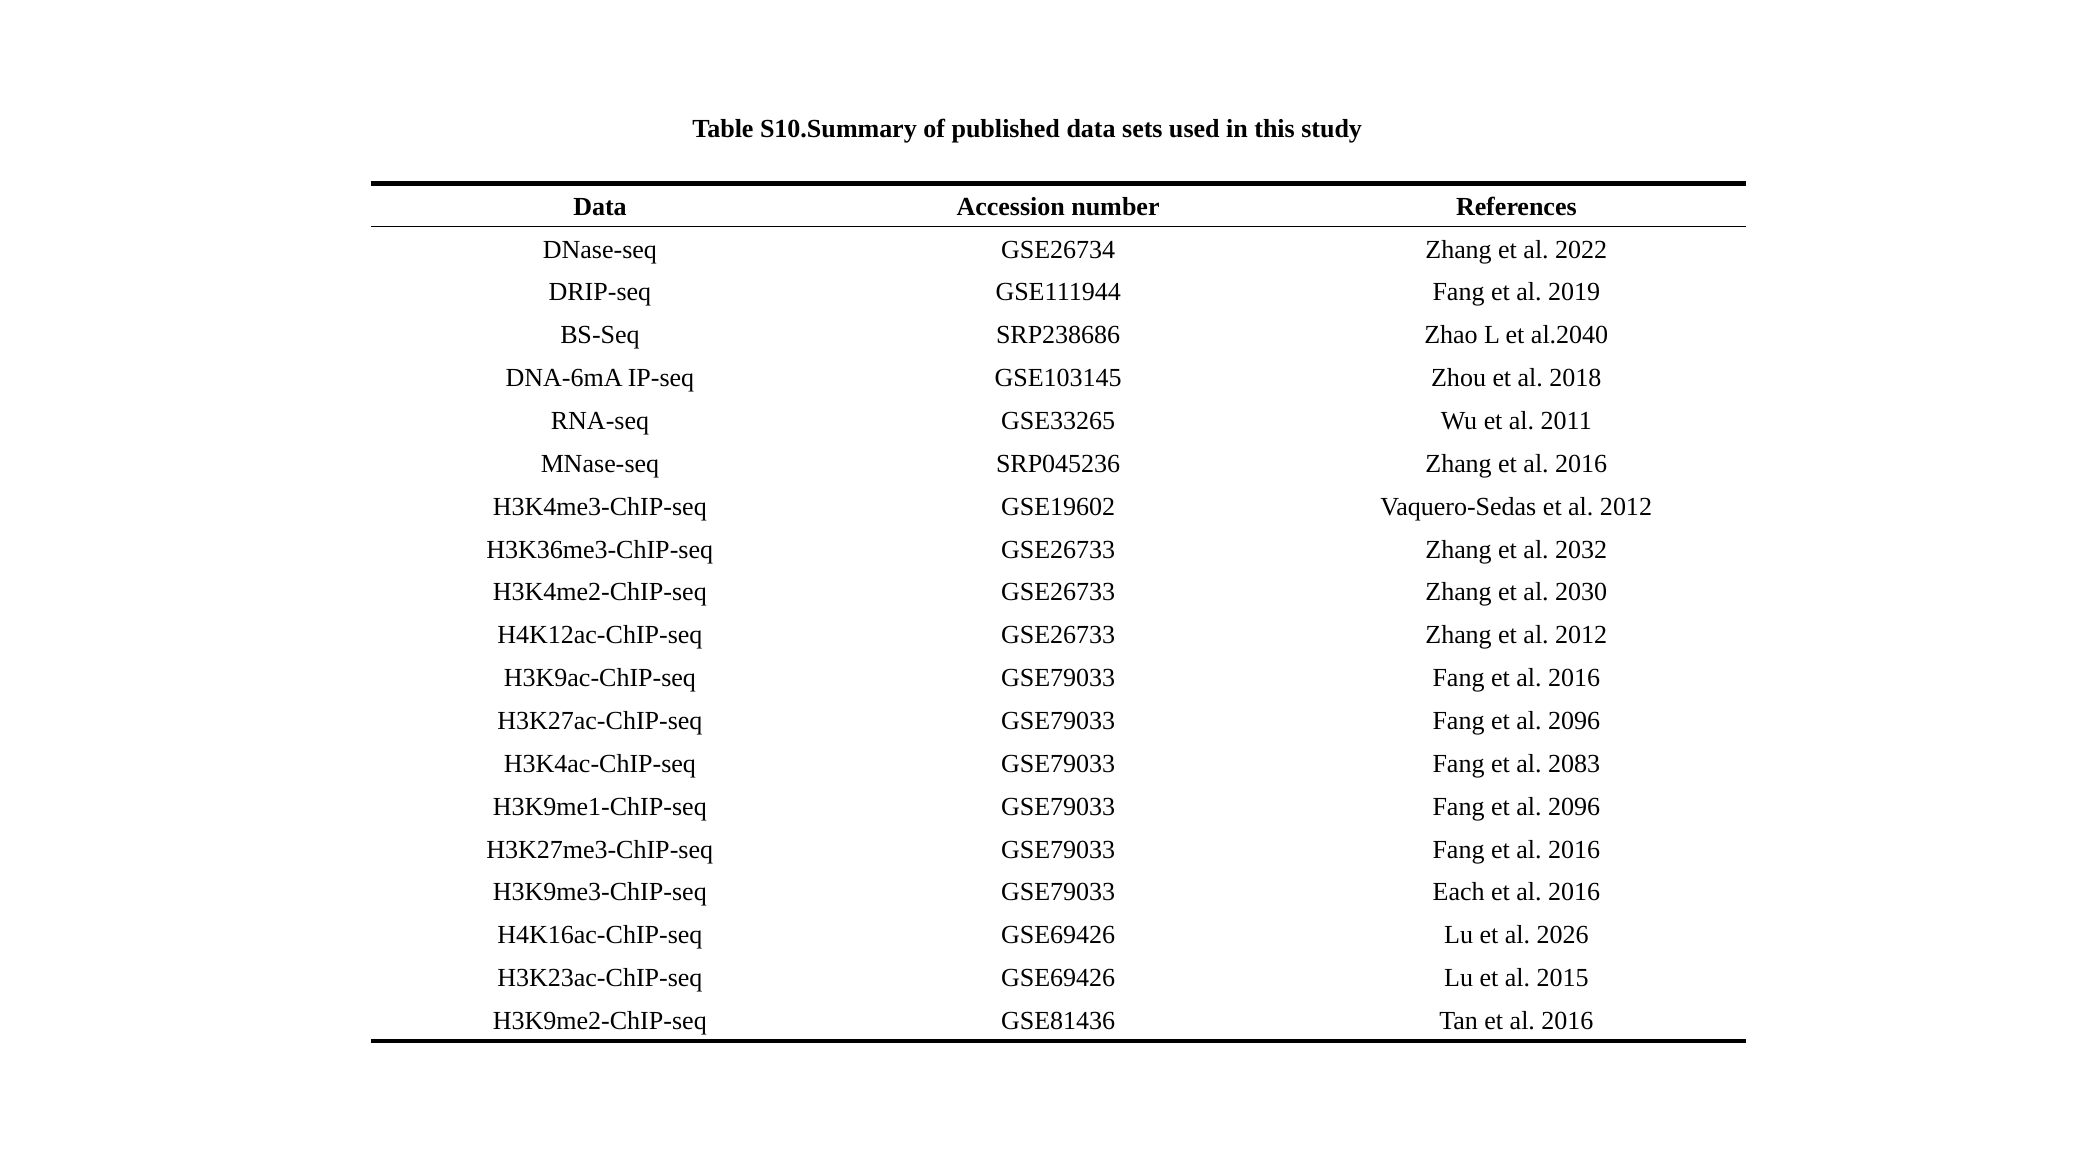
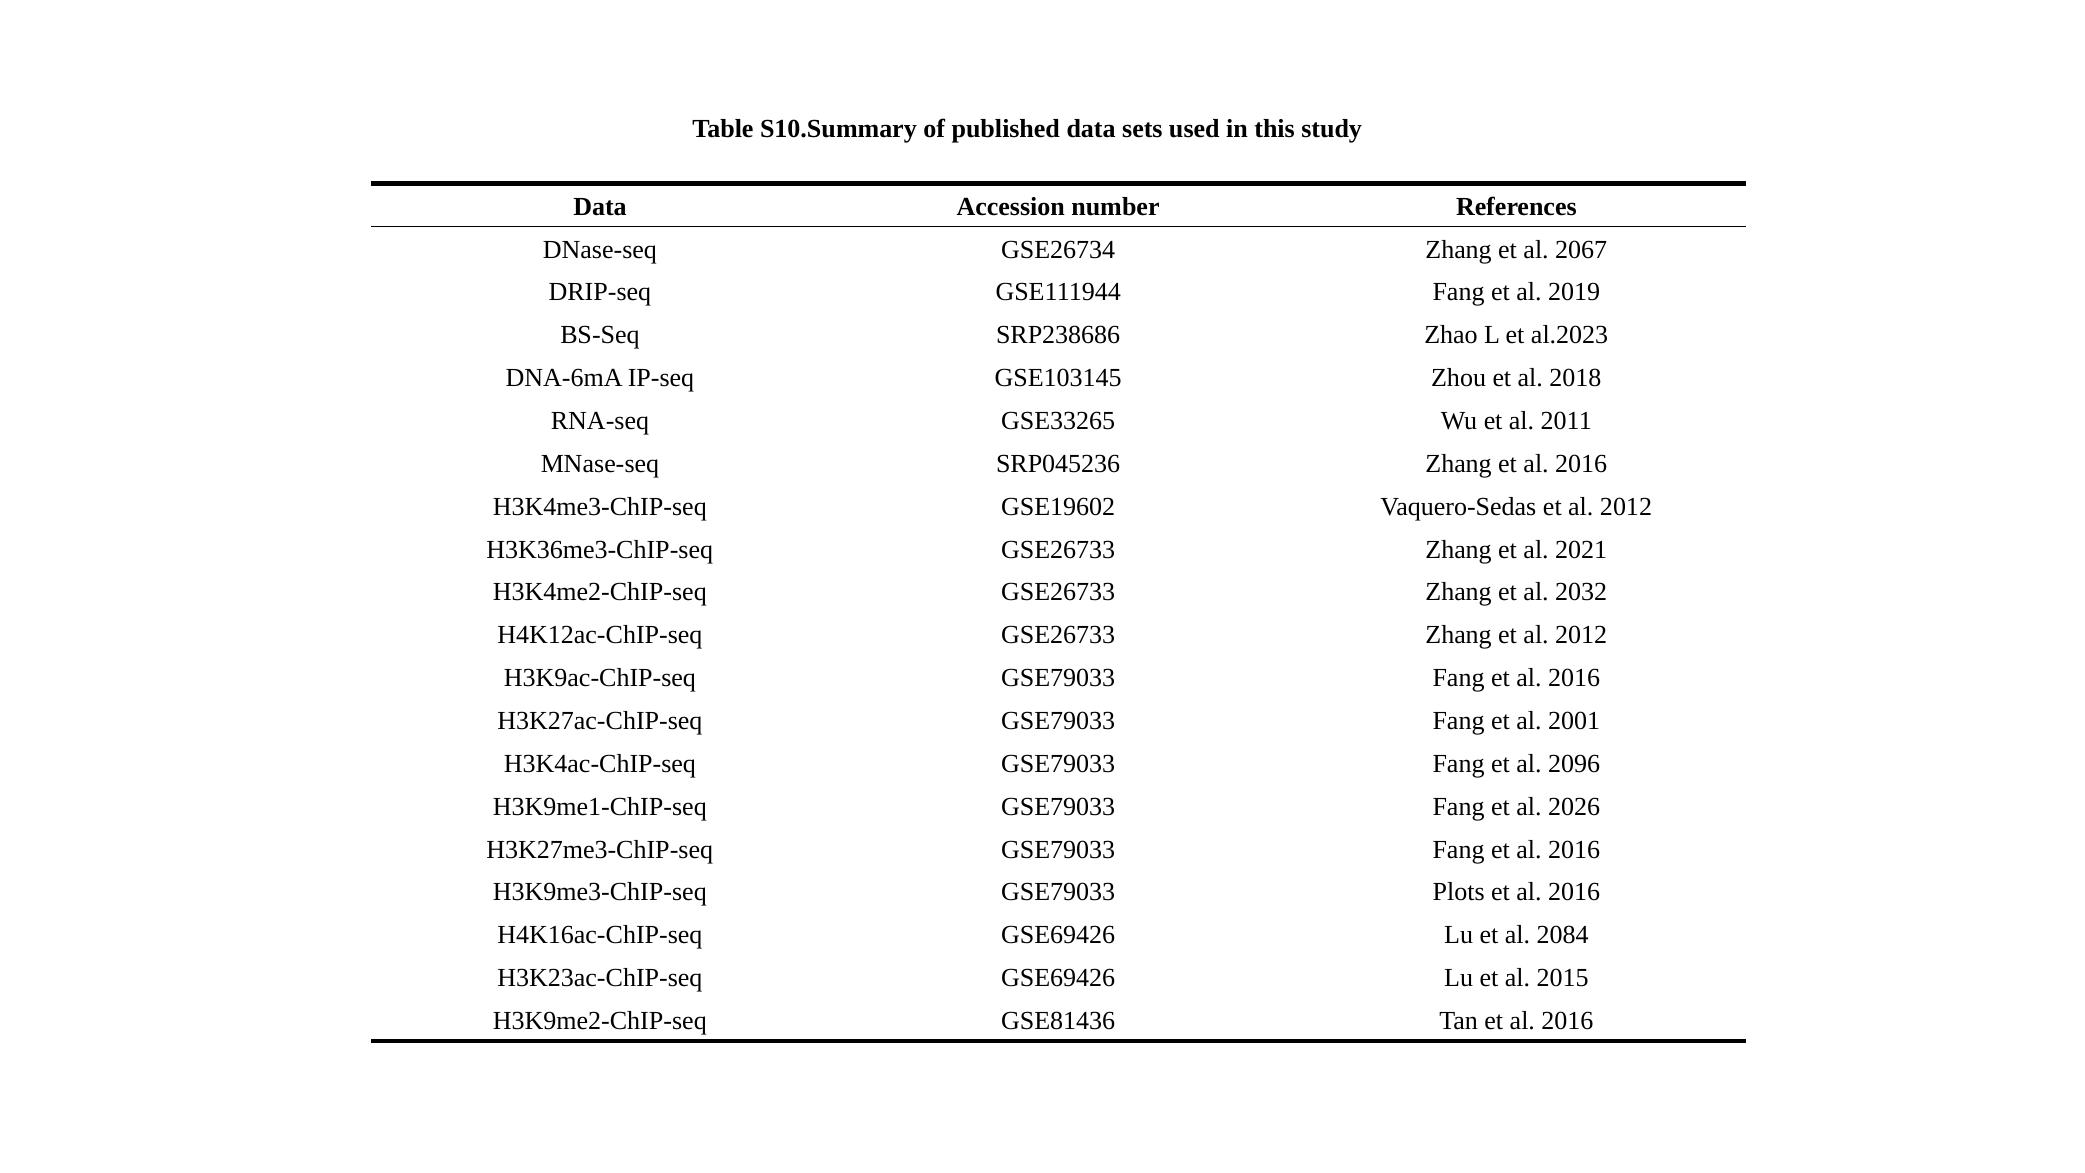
2022: 2022 -> 2067
al.2040: al.2040 -> al.2023
2032: 2032 -> 2021
2030: 2030 -> 2032
2096 at (1574, 721): 2096 -> 2001
2083: 2083 -> 2096
2096 at (1574, 806): 2096 -> 2026
Each: Each -> Plots
2026: 2026 -> 2084
